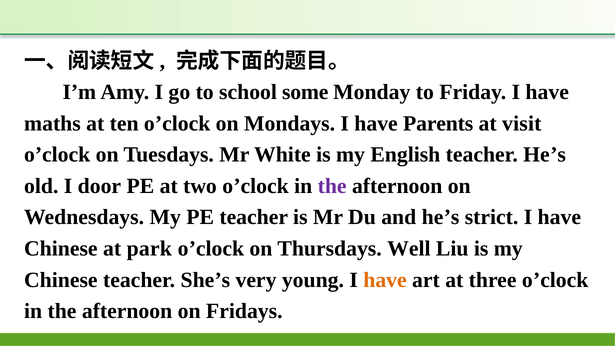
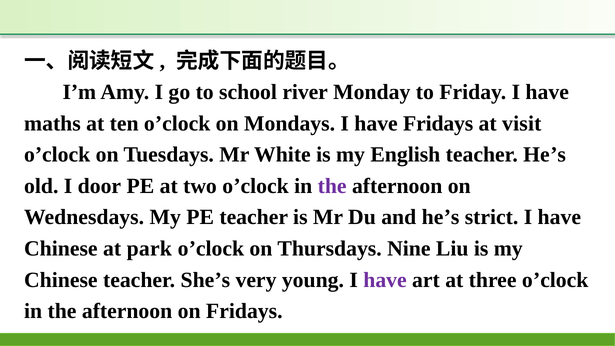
some: some -> river
have Parents: Parents -> Fridays
Well: Well -> Nine
have at (385, 280) colour: orange -> purple
